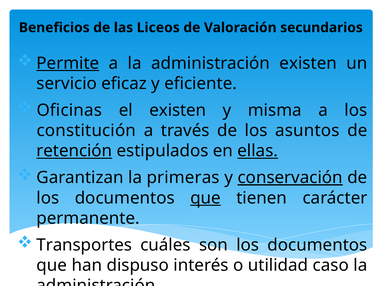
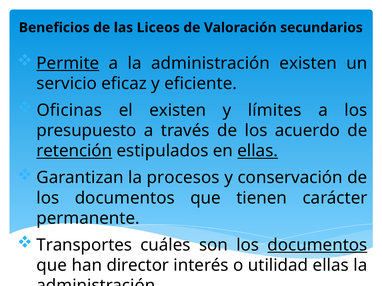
misma: misma -> límites
constitución: constitución -> presupuesto
asuntos: asuntos -> acuerdo
primeras: primeras -> procesos
conservación underline: present -> none
que at (206, 198) underline: present -> none
documentos at (317, 245) underline: none -> present
dispuso: dispuso -> director
utilidad caso: caso -> ellas
